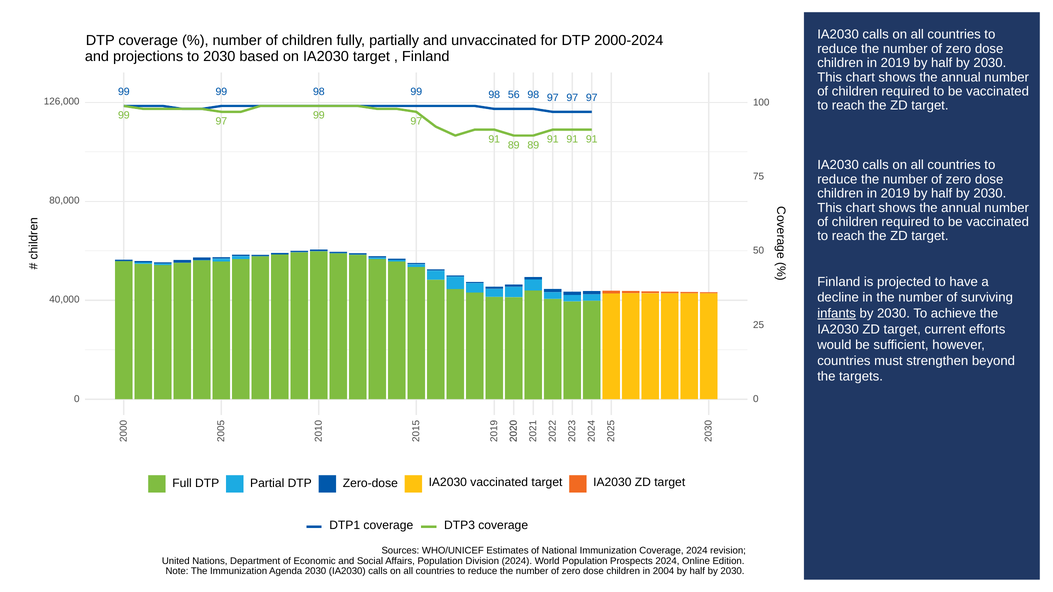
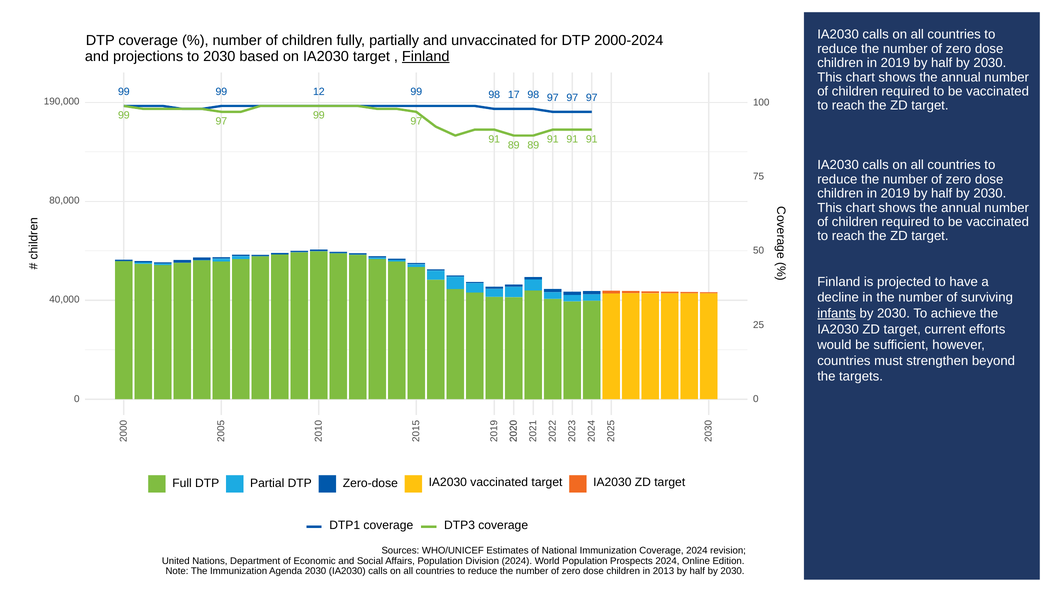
Finland at (426, 56) underline: none -> present
99 99 98: 98 -> 12
56: 56 -> 17
126,000: 126,000 -> 190,000
2004: 2004 -> 2013
